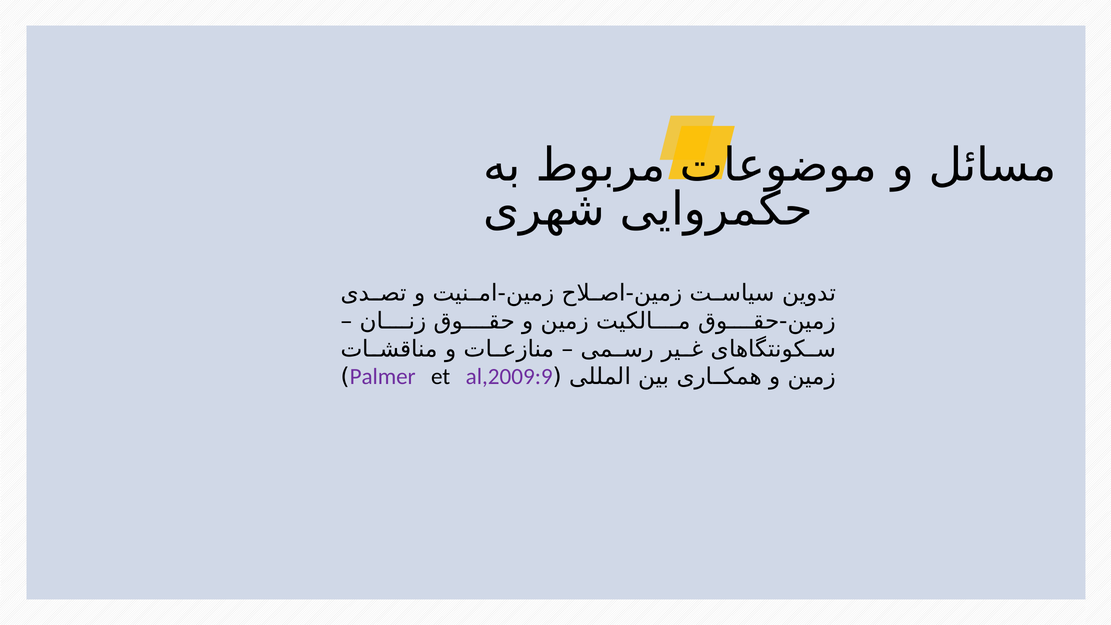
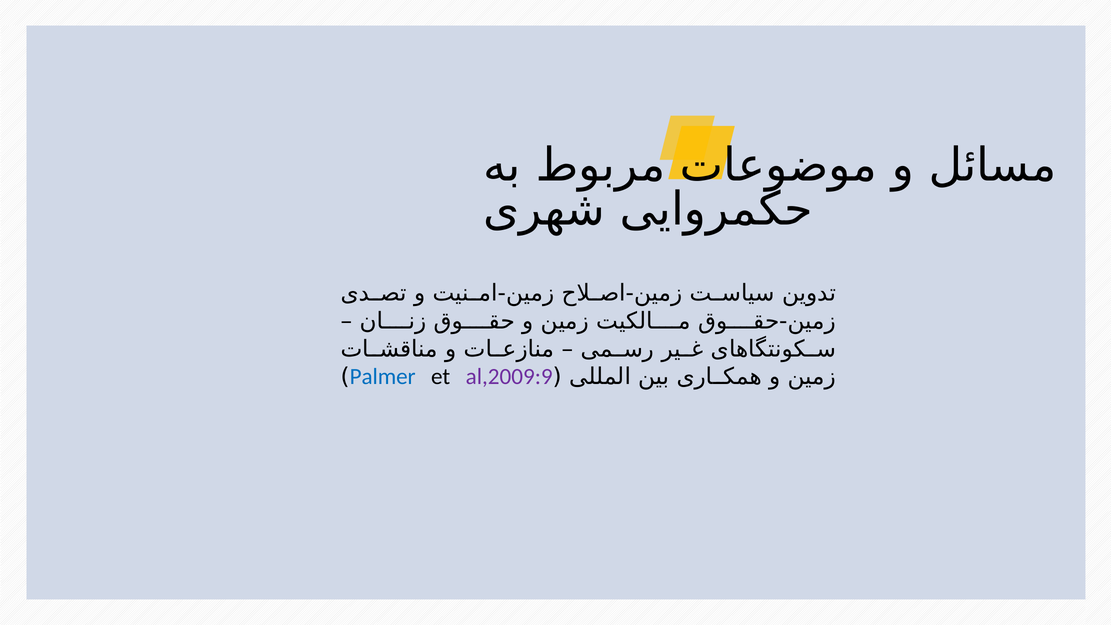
Palmer colour: purple -> blue
